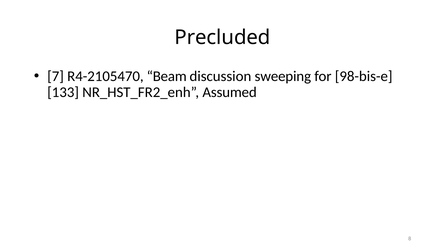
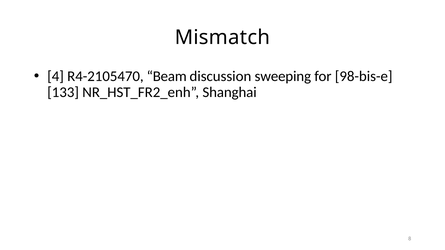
Precluded: Precluded -> Mismatch
7: 7 -> 4
Assumed: Assumed -> Shanghai
